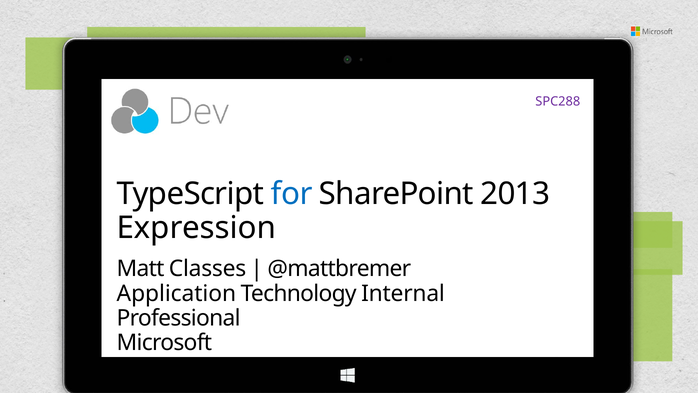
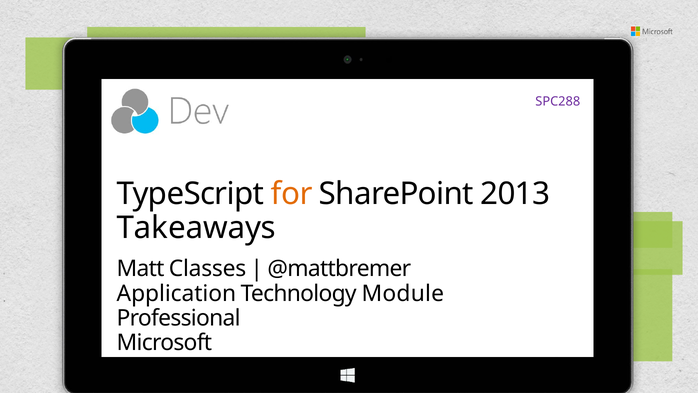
for colour: blue -> orange
Expression: Expression -> Takeaways
Internal: Internal -> Module
